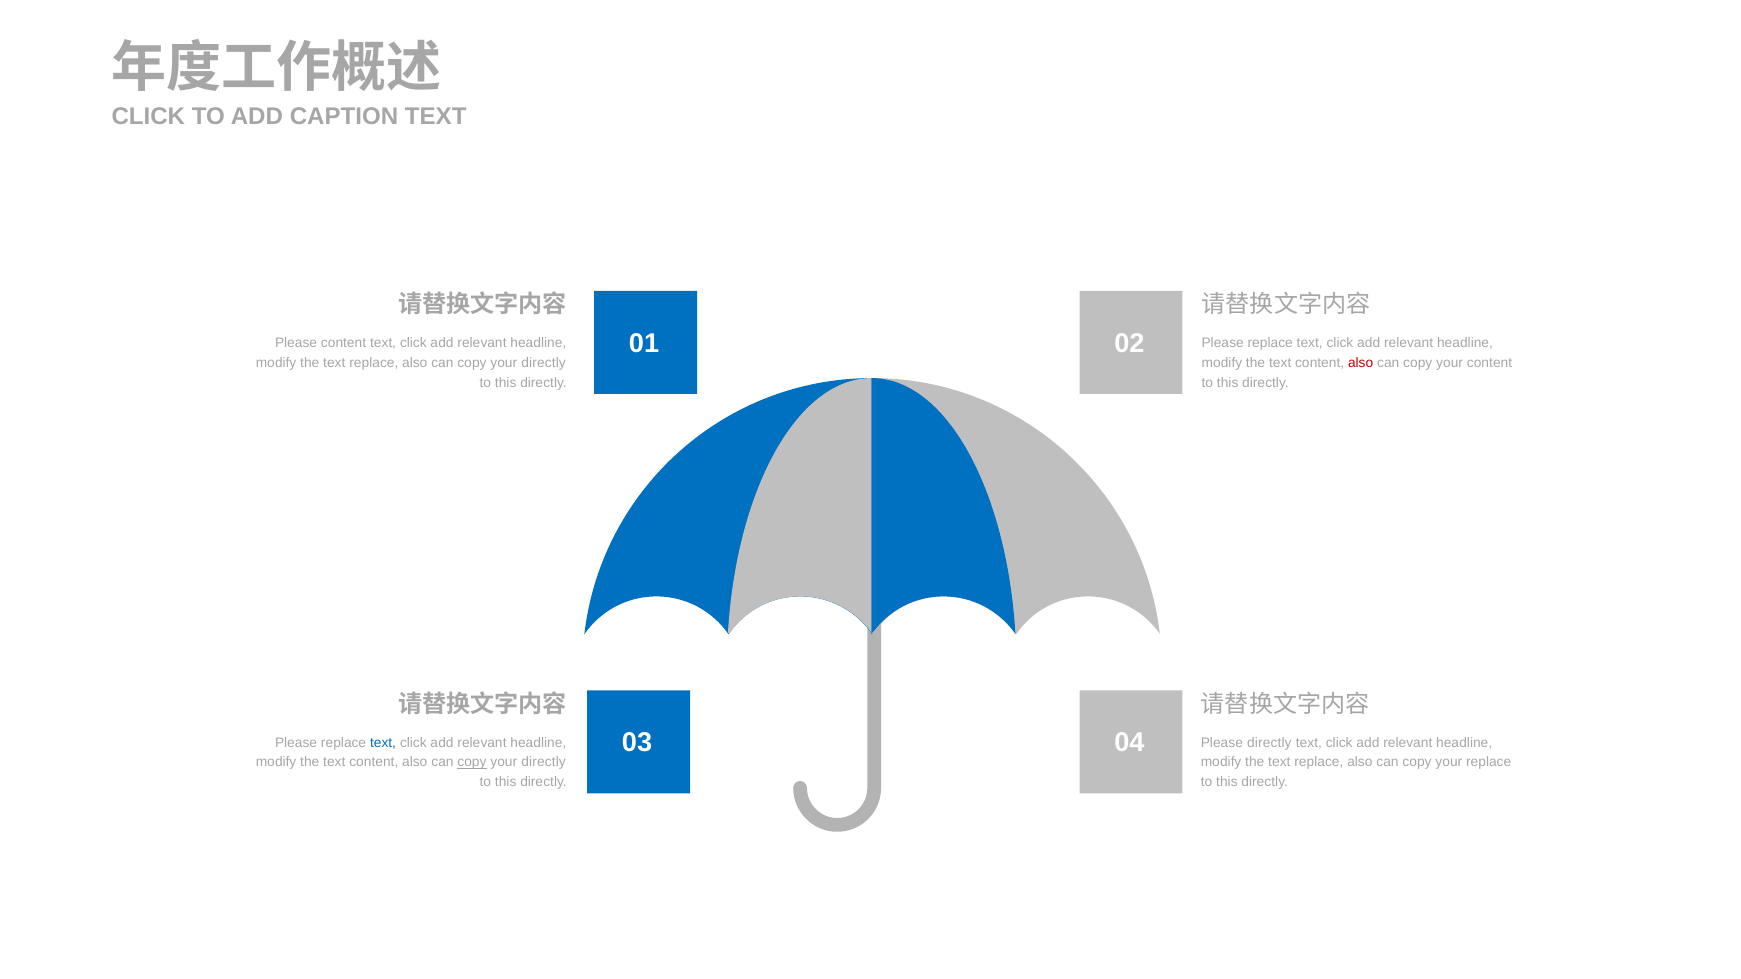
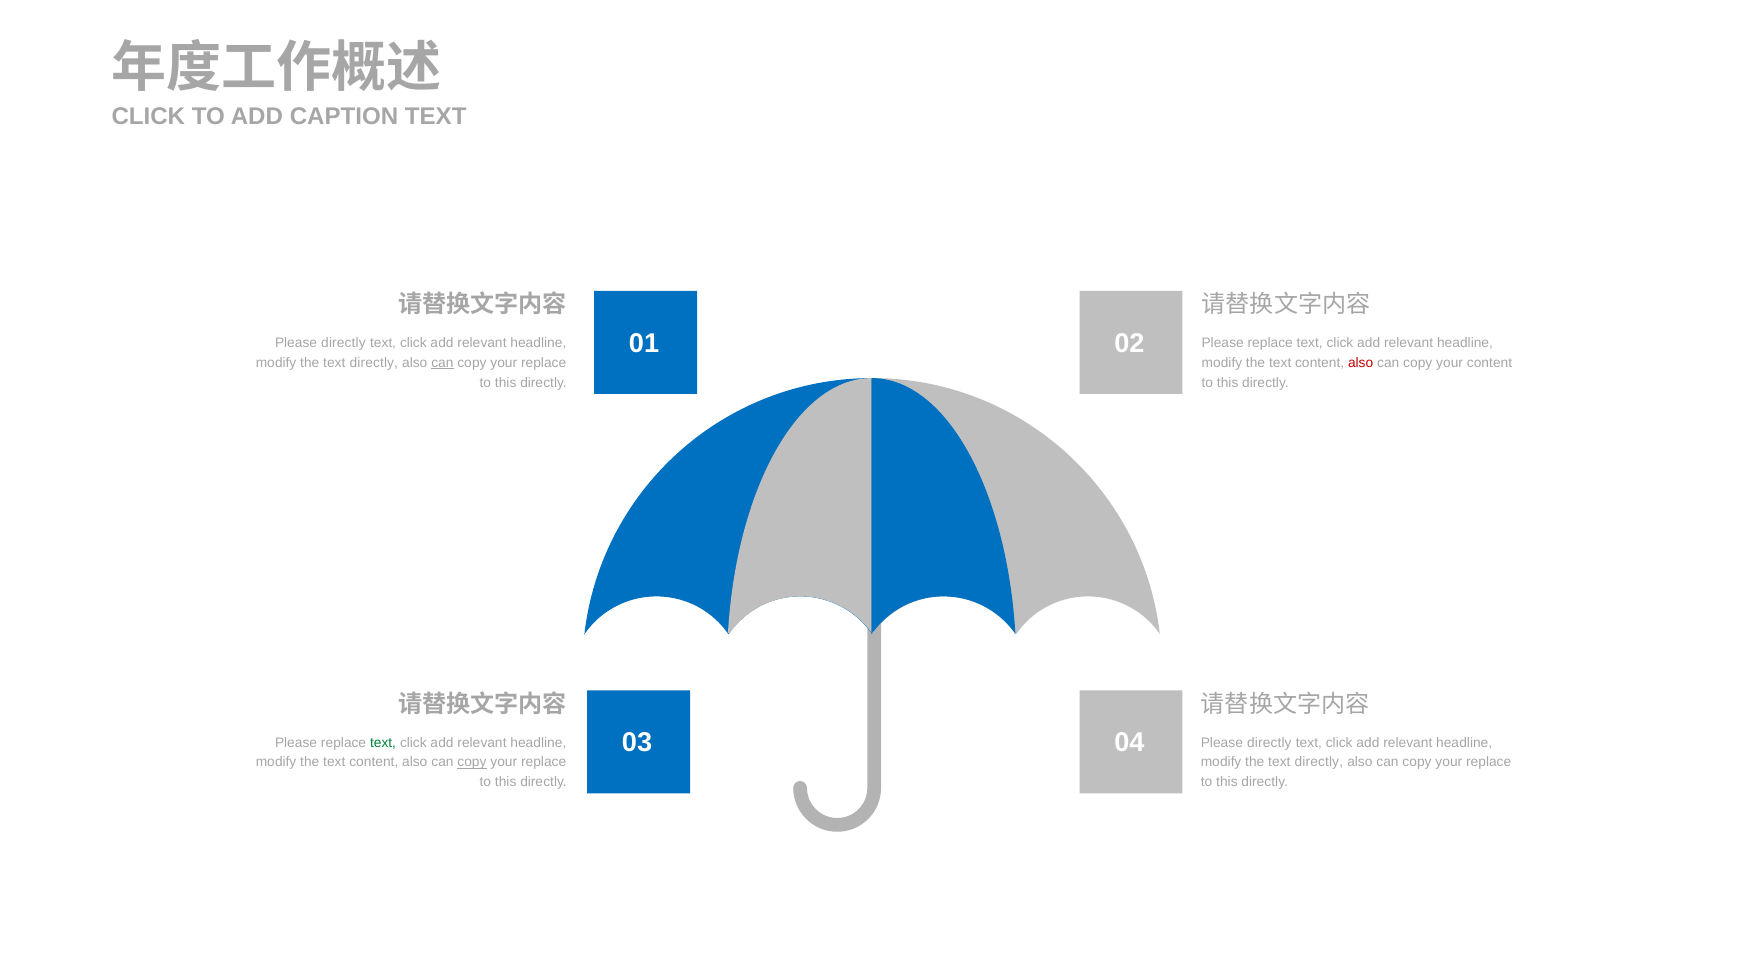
content at (344, 343): content -> directly
replace at (374, 363): replace -> directly
can at (442, 363) underline: none -> present
directly at (544, 363): directly -> replace
text at (383, 743) colour: blue -> green
directly at (544, 763): directly -> replace
replace at (1319, 763): replace -> directly
